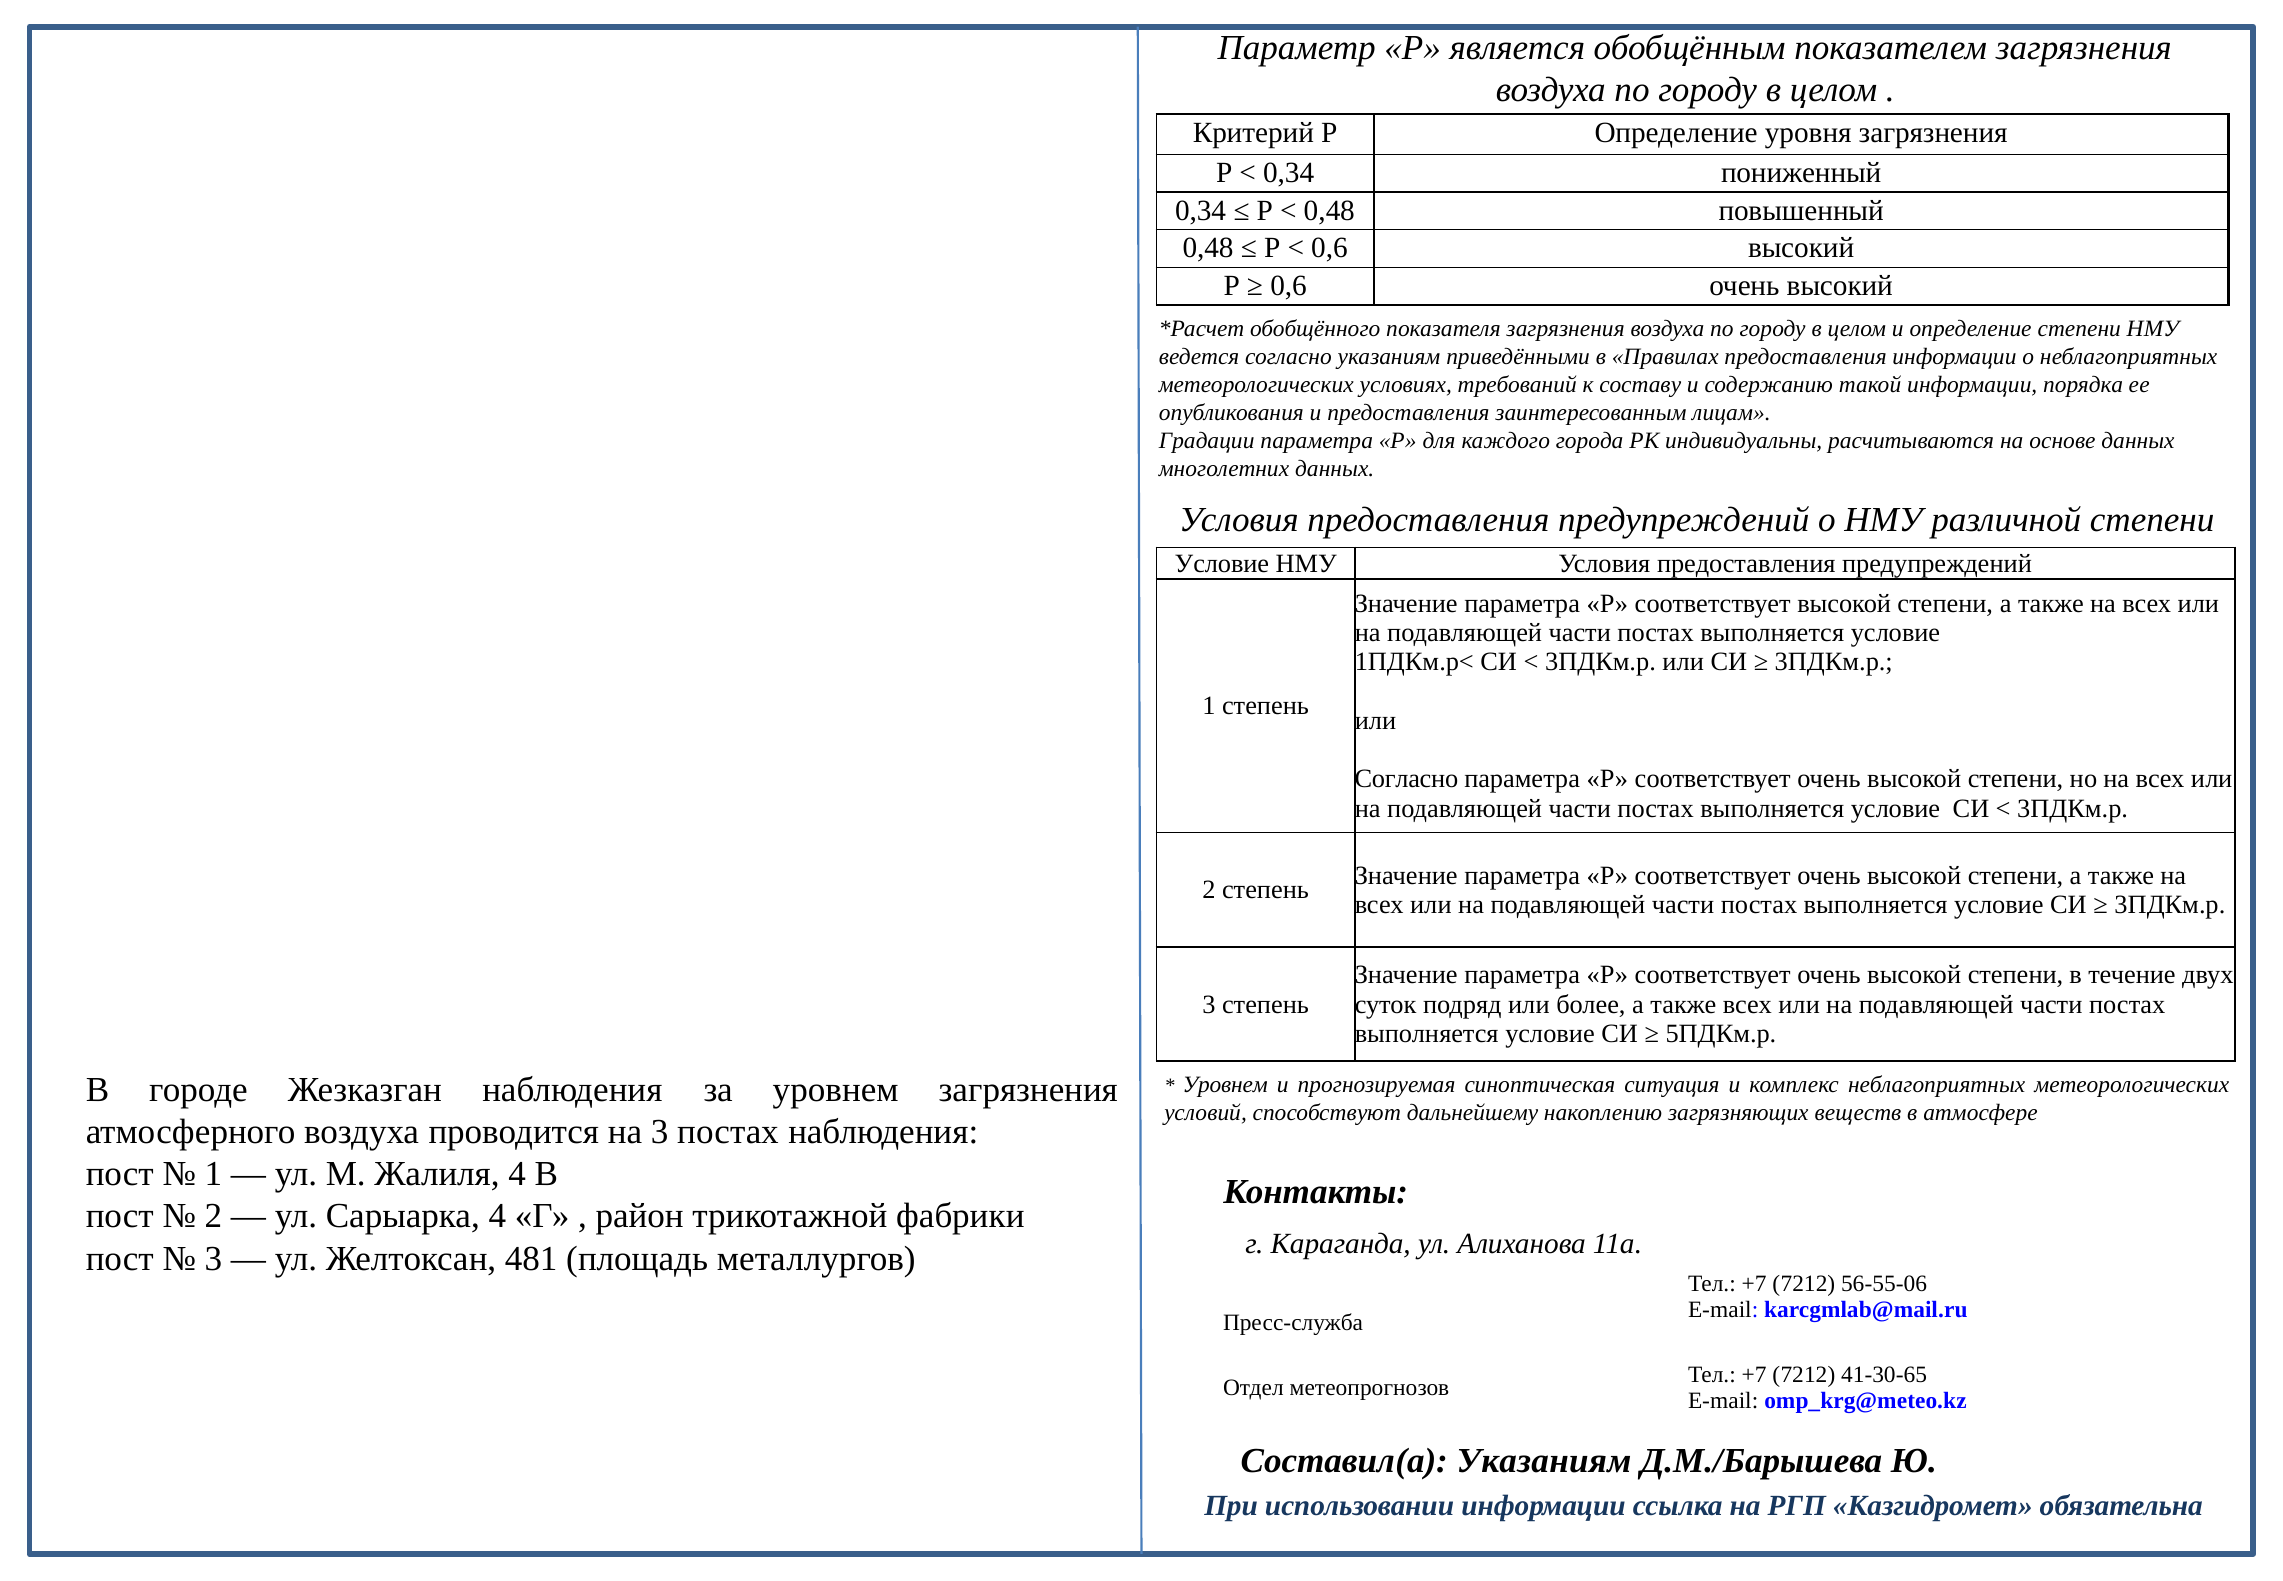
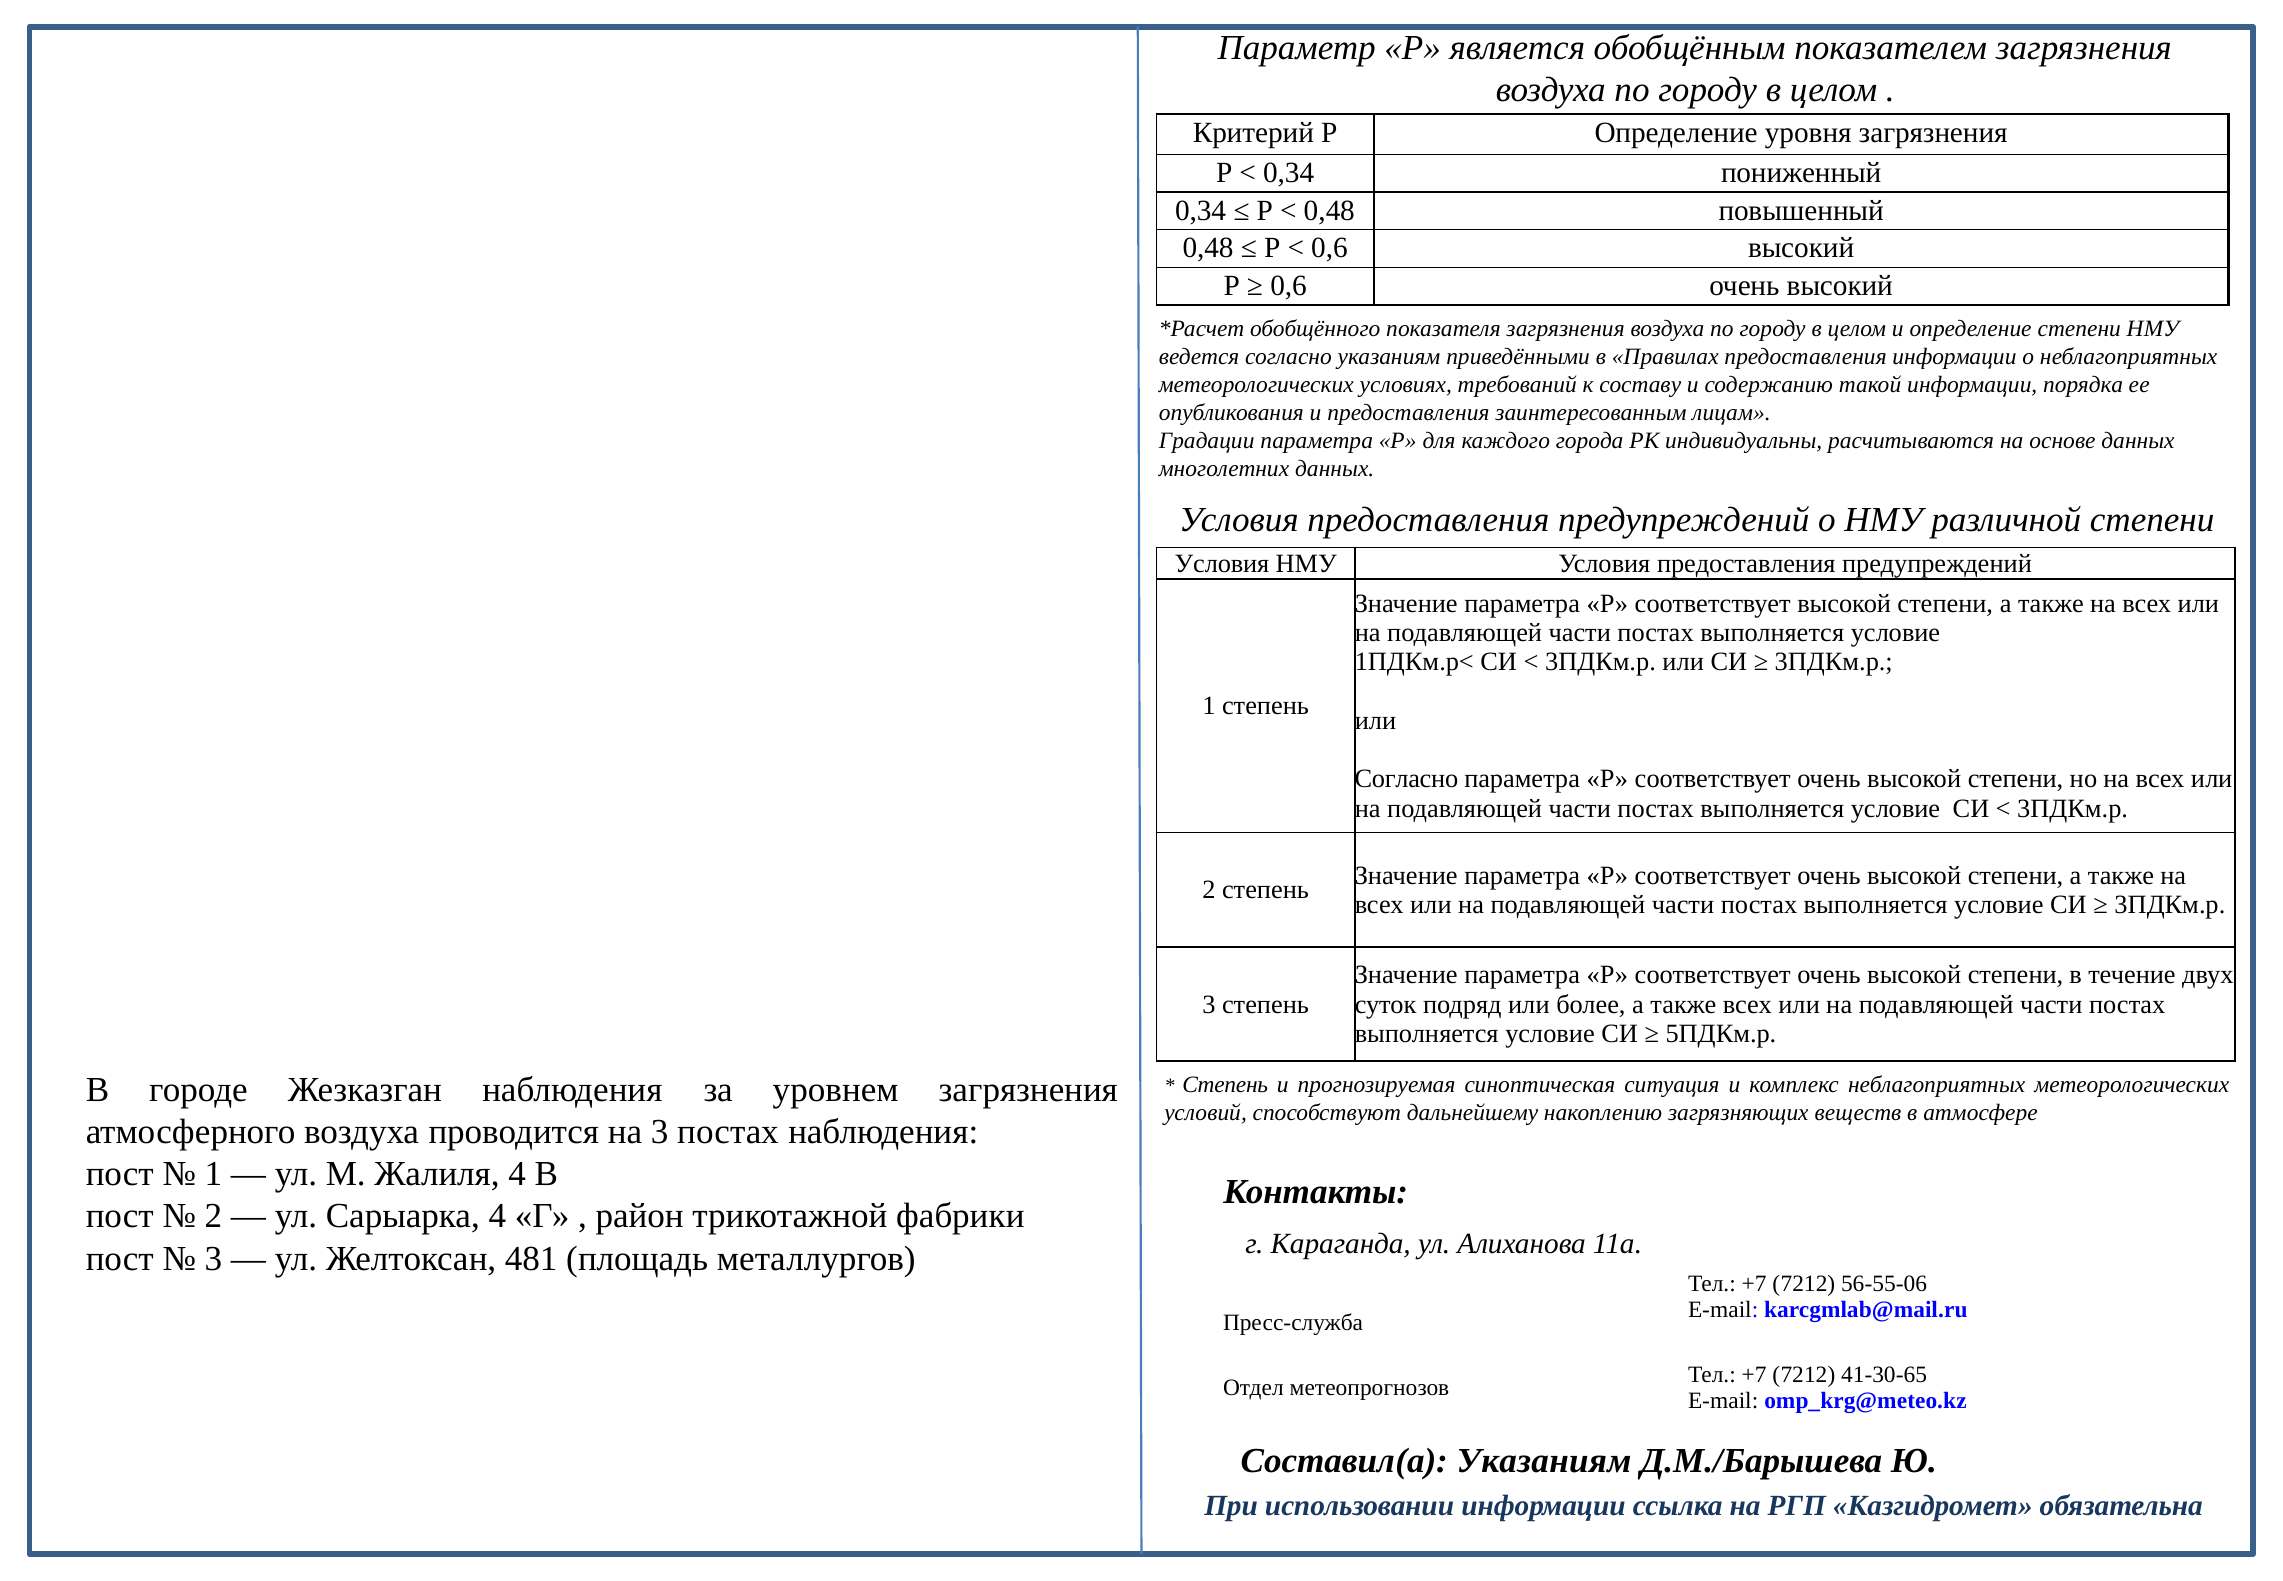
Условие at (1222, 563): Условие -> Условия
Уровнем at (1225, 1085): Уровнем -> Степень
